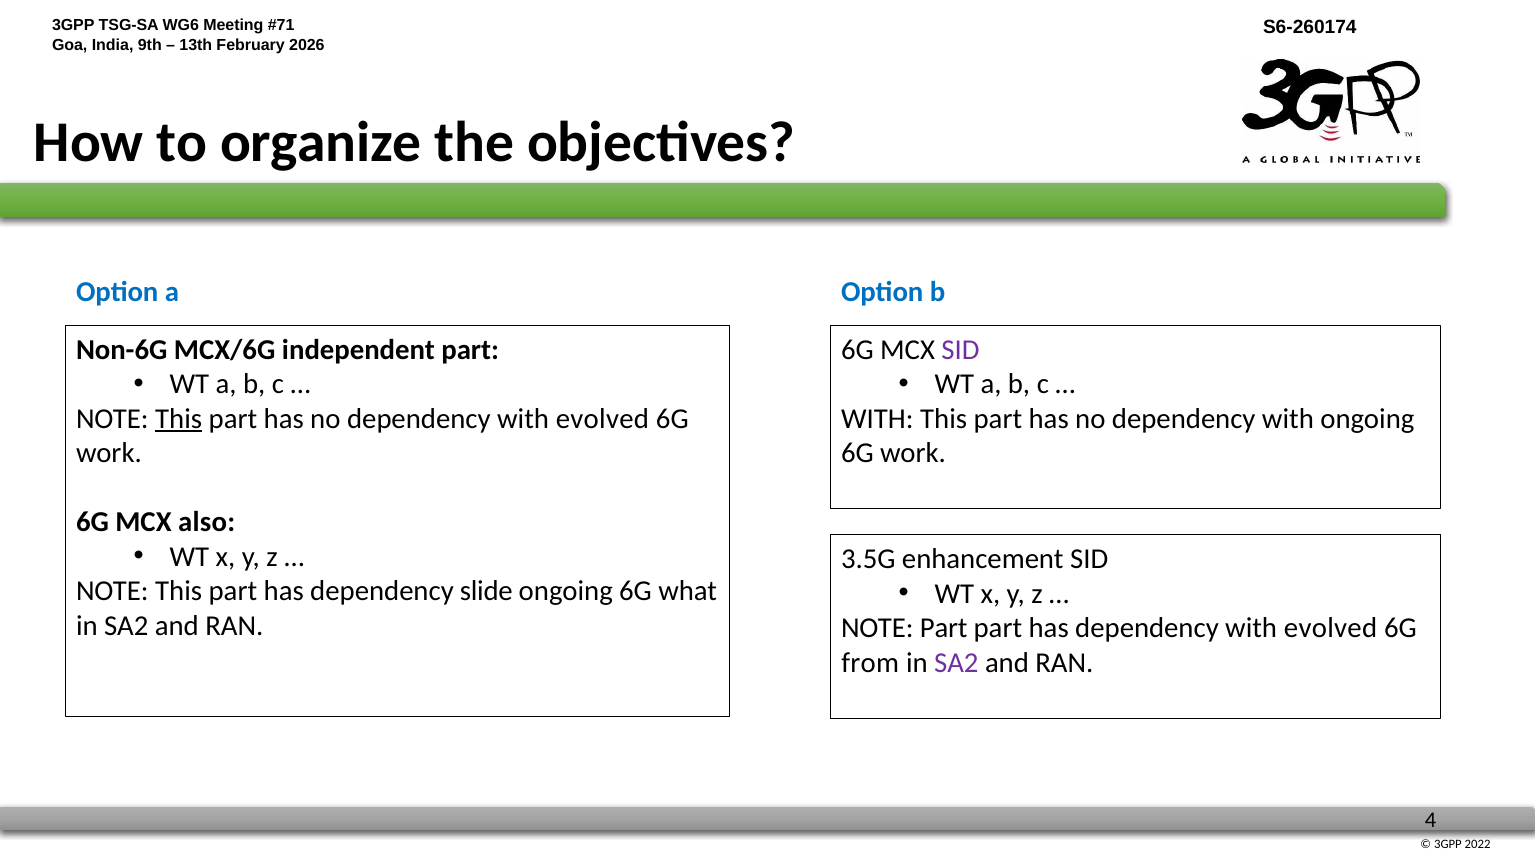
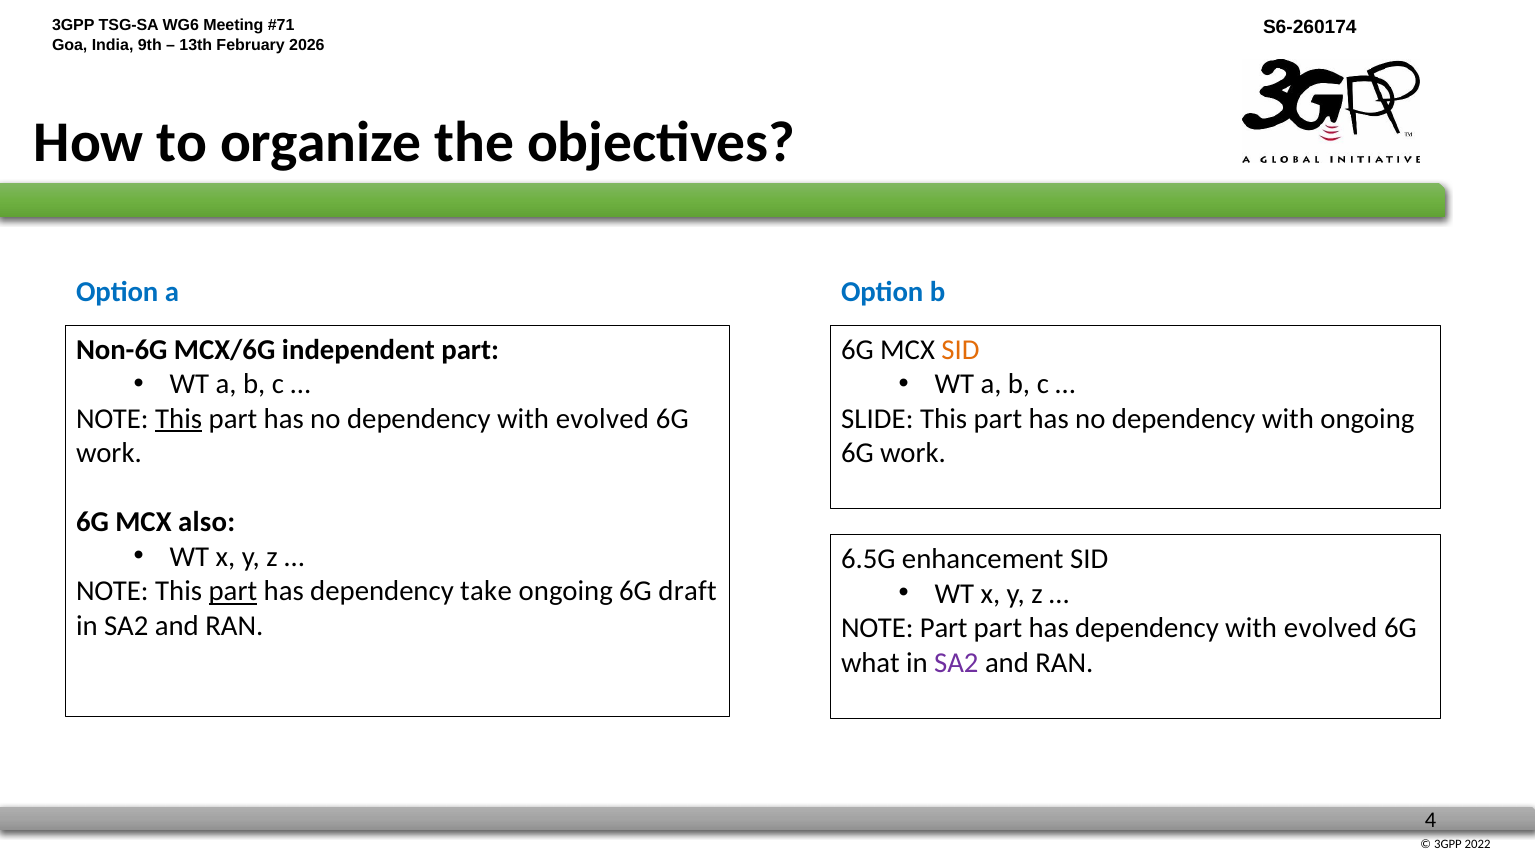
SID at (961, 350) colour: purple -> orange
WITH at (877, 419): WITH -> SLIDE
3.5G: 3.5G -> 6.5G
part at (233, 592) underline: none -> present
slide: slide -> take
what: what -> draft
from: from -> what
